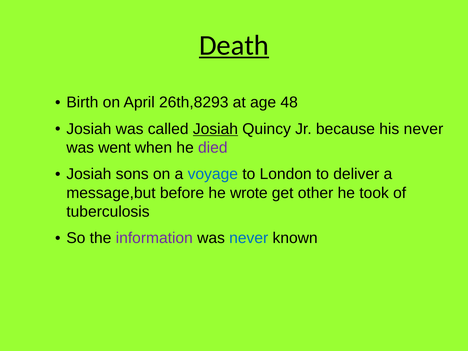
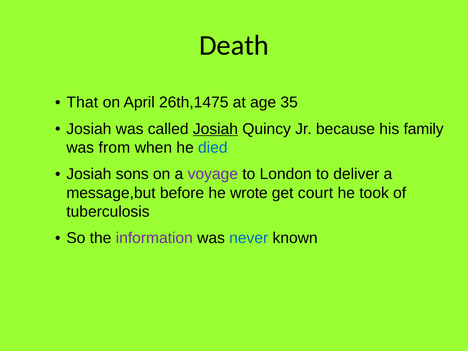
Death underline: present -> none
Birth: Birth -> That
26th,8293: 26th,8293 -> 26th,1475
48: 48 -> 35
his never: never -> family
went: went -> from
died colour: purple -> blue
voyage colour: blue -> purple
other: other -> court
